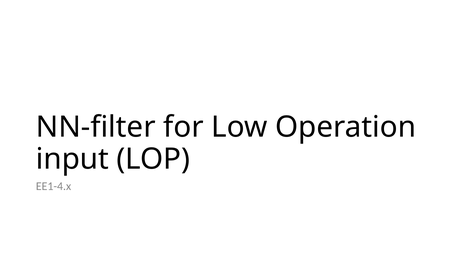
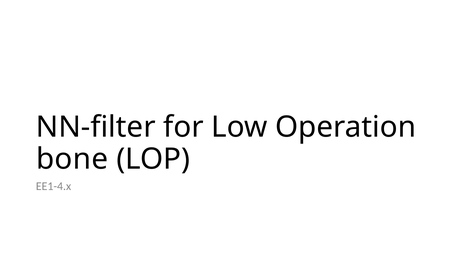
input: input -> bone
